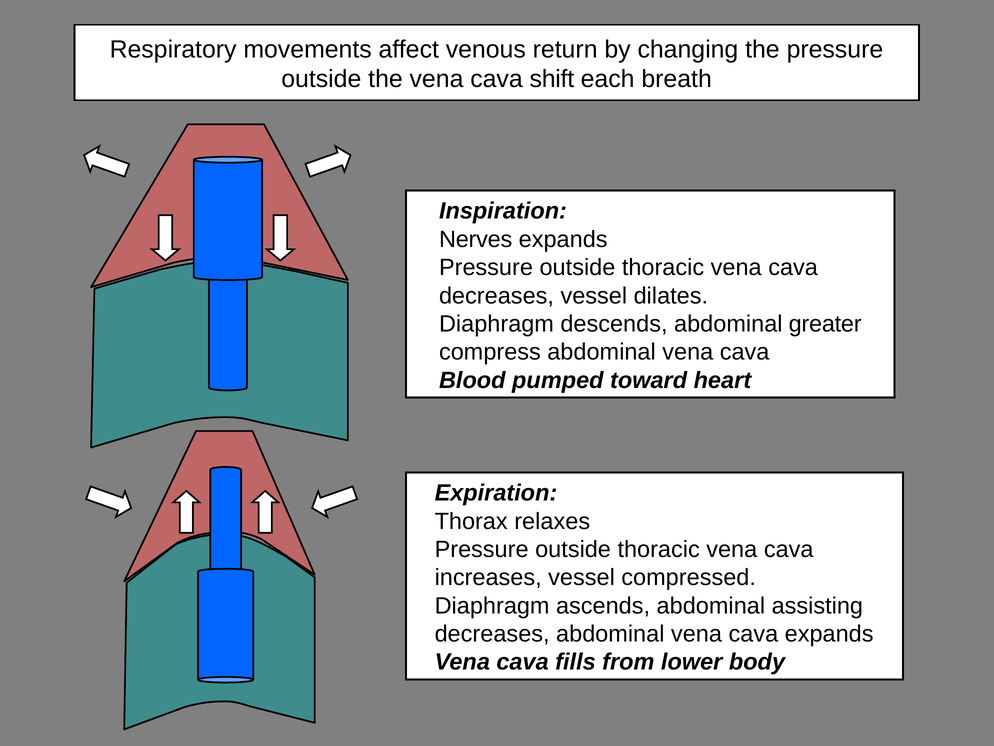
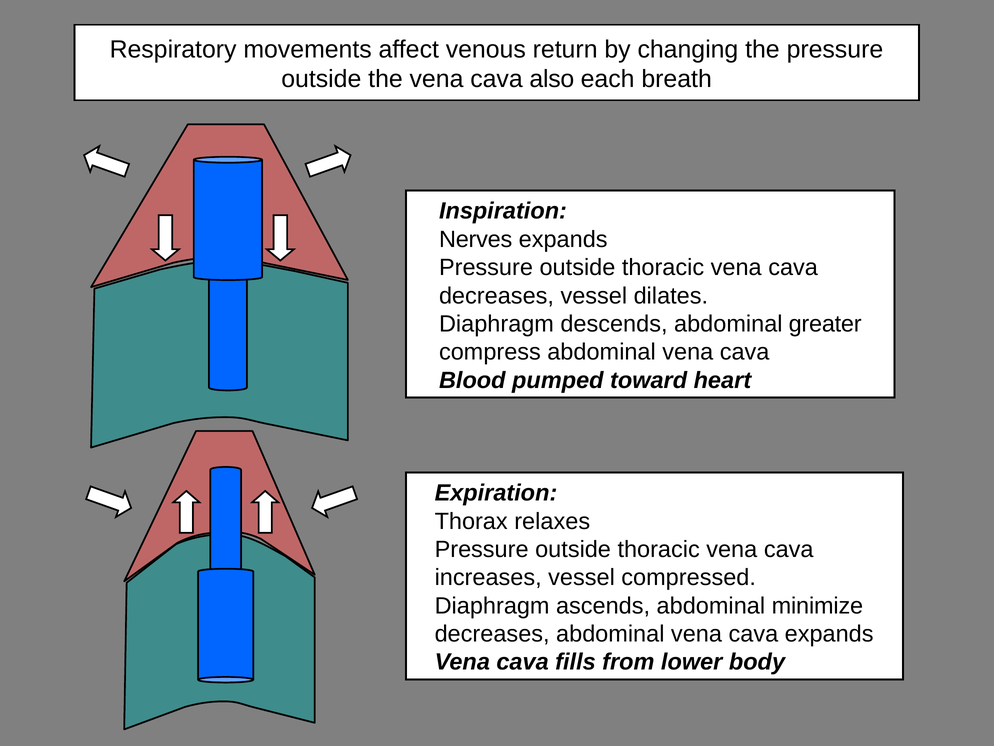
shift: shift -> also
assisting: assisting -> minimize
